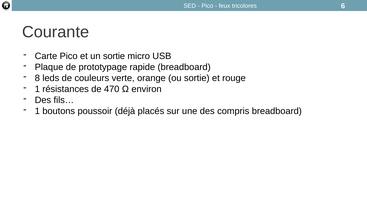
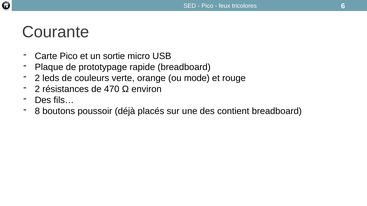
8 at (37, 78): 8 -> 2
ou sortie: sortie -> mode
1 at (37, 89): 1 -> 2
1 at (37, 111): 1 -> 8
compris: compris -> contient
